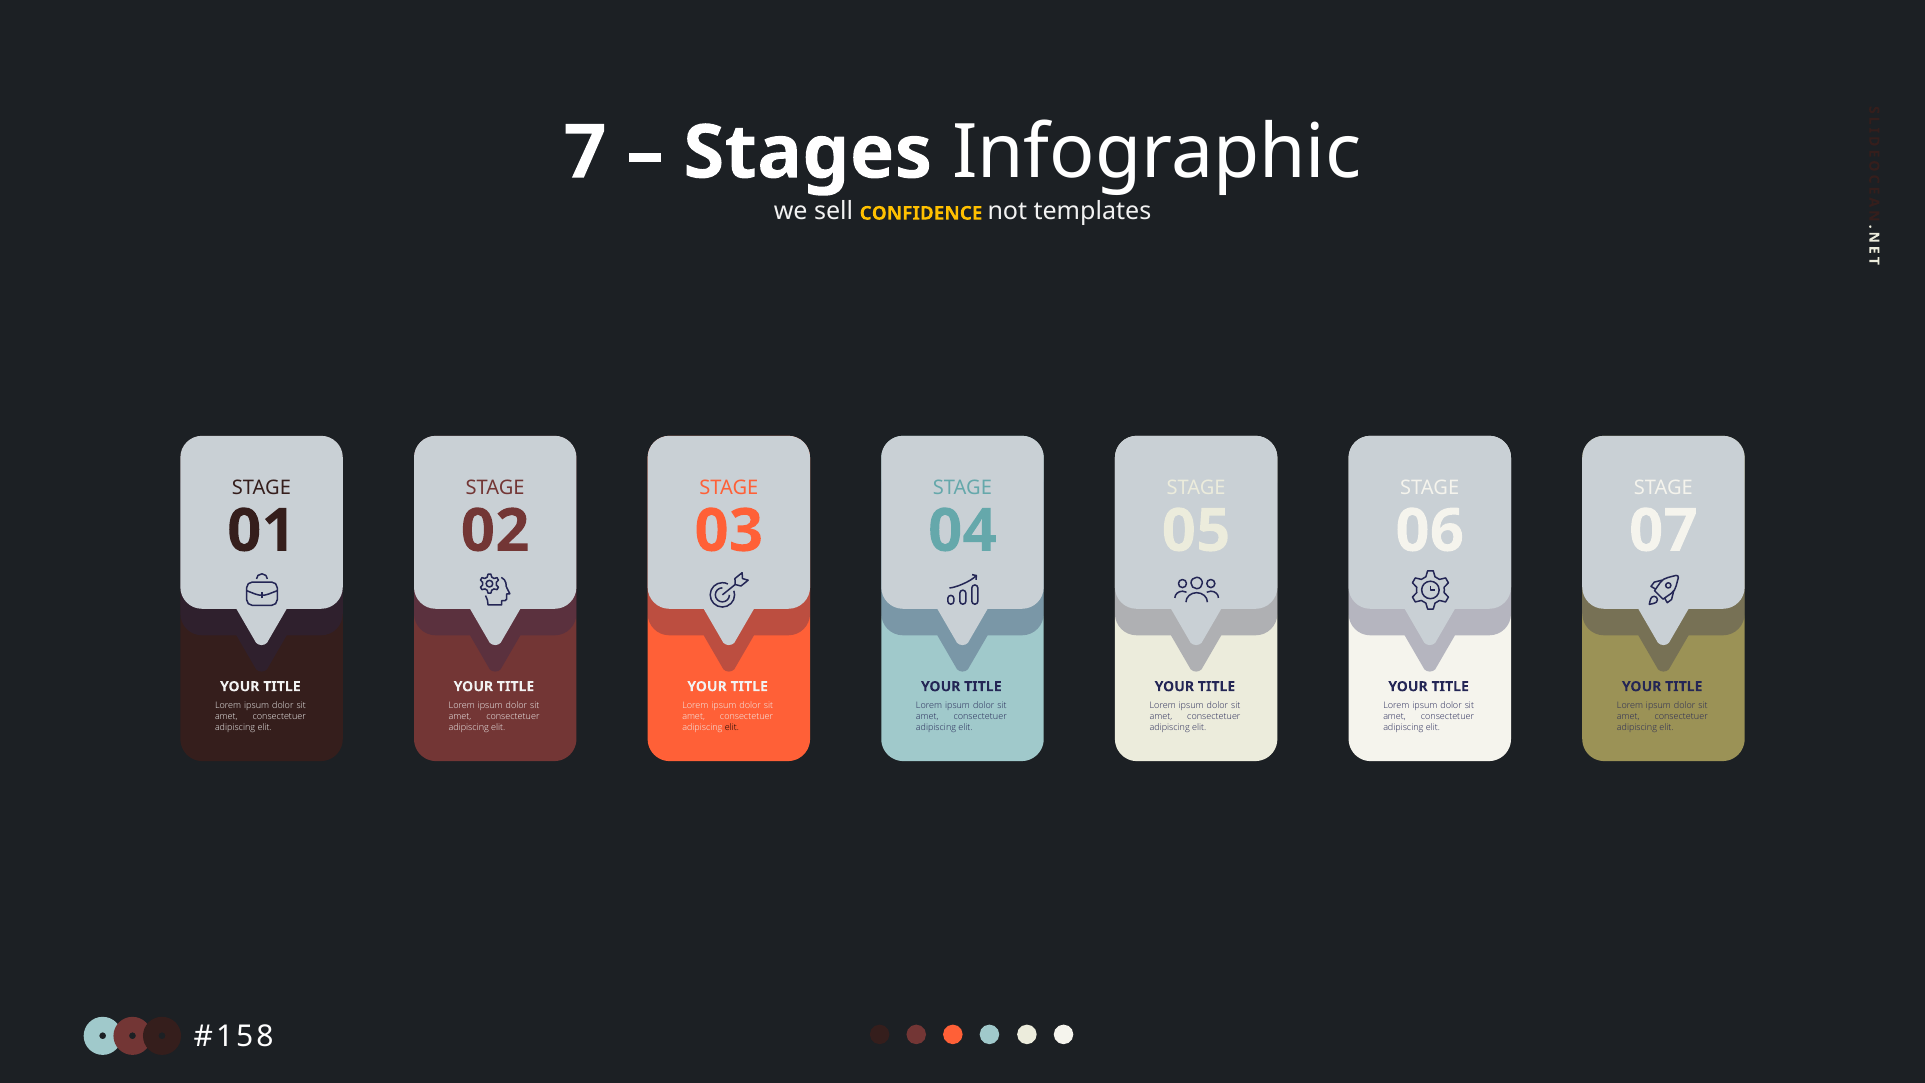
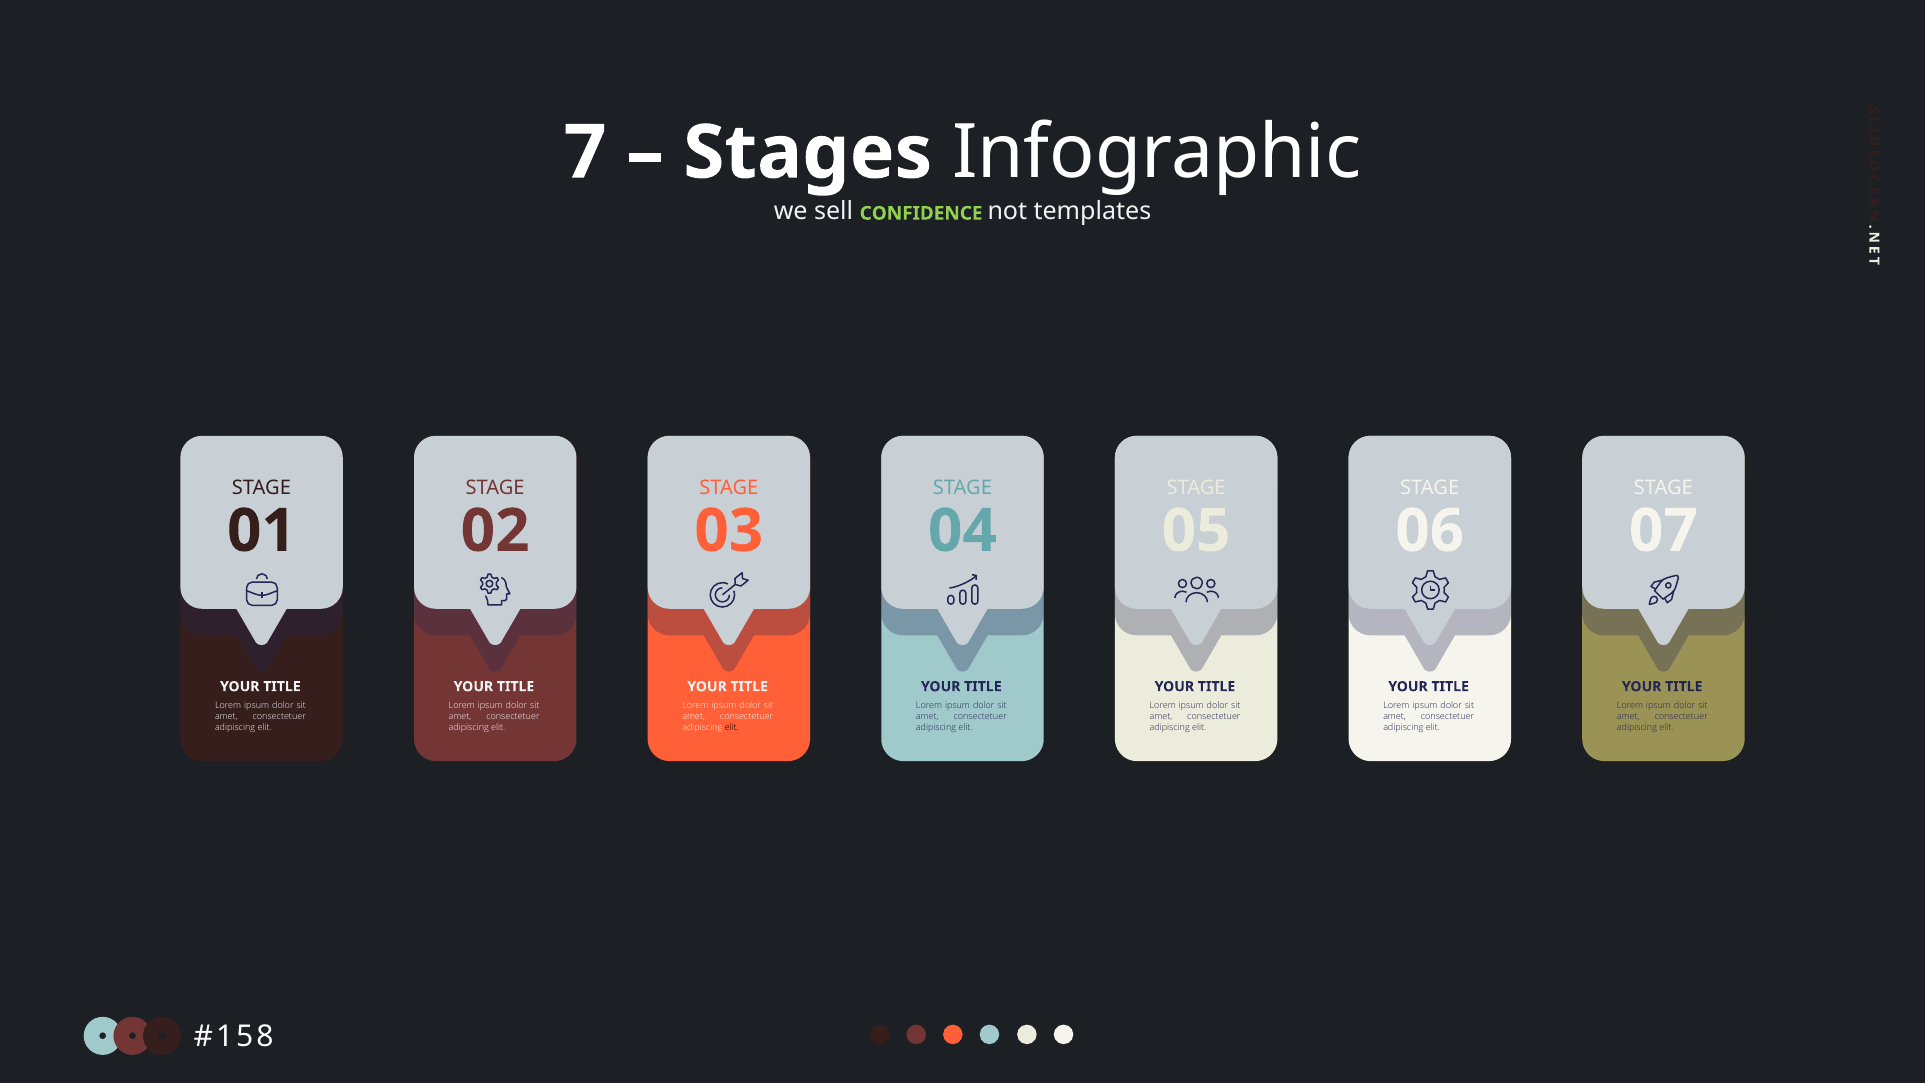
CONFIDENCE colour: yellow -> light green
